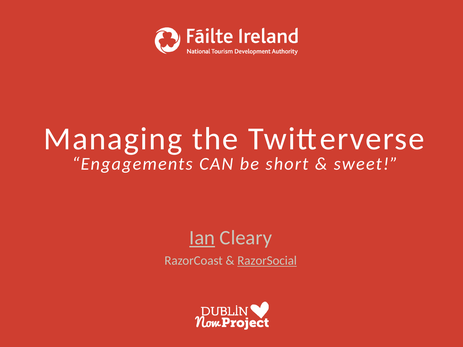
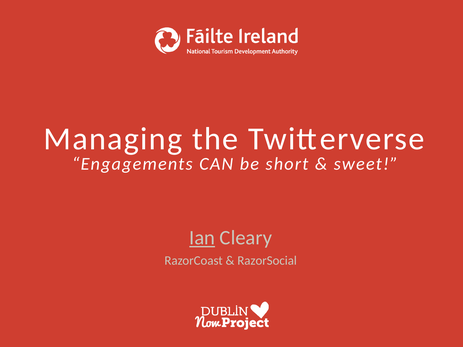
RazorSocial underline: present -> none
